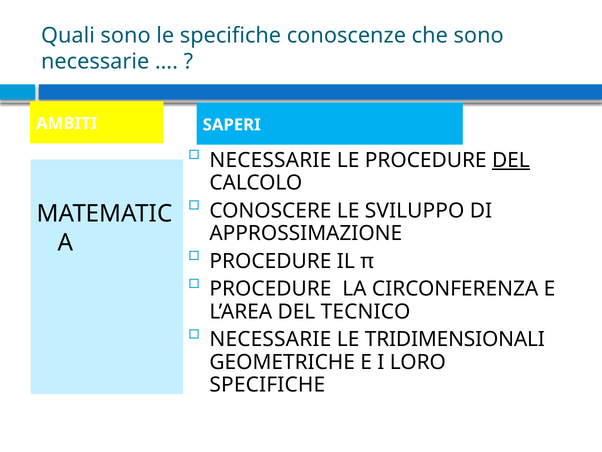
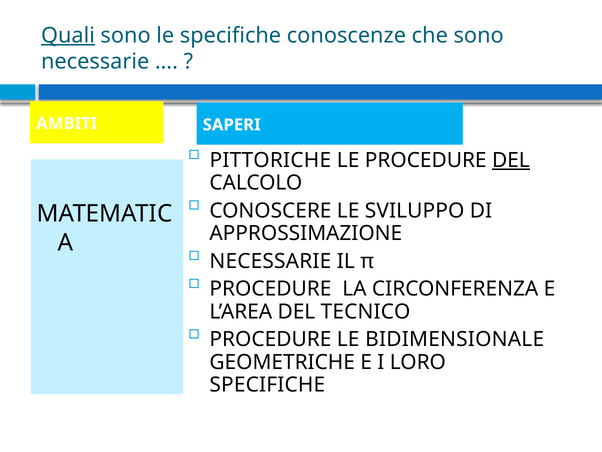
Quali underline: none -> present
NECESSARIE at (270, 160): NECESSARIE -> PITTORICHE
PROCEDURE at (270, 261): PROCEDURE -> NECESSARIE
NECESSARIE at (270, 339): NECESSARIE -> PROCEDURE
TRIDIMENSIONALI: TRIDIMENSIONALI -> BIDIMENSIONALE
